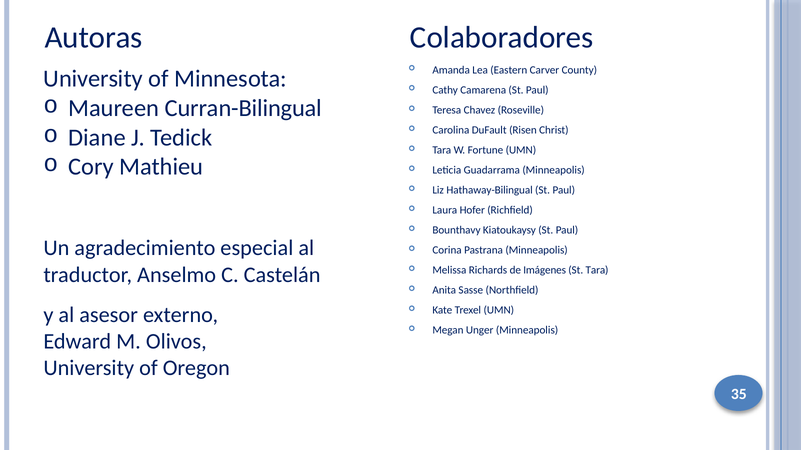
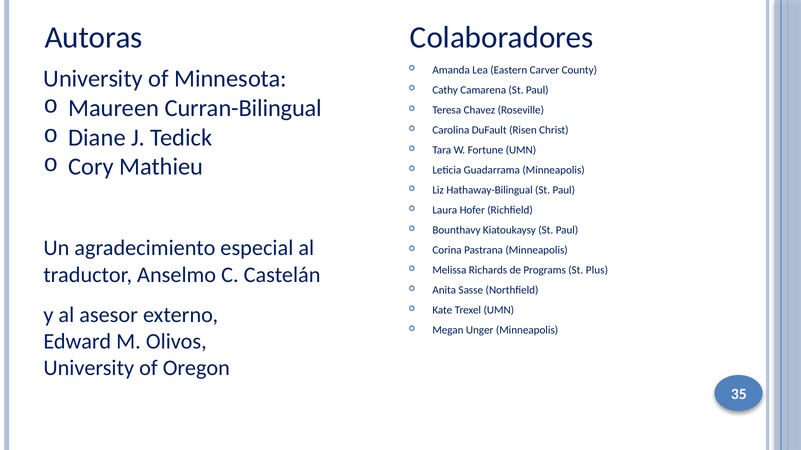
Imágenes: Imágenes -> Programs
St Tara: Tara -> Plus
